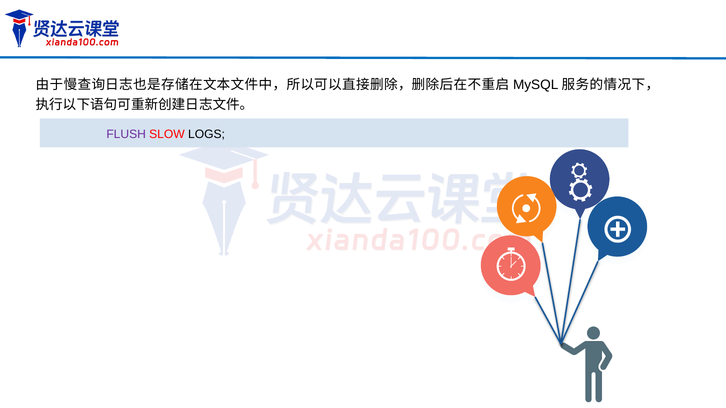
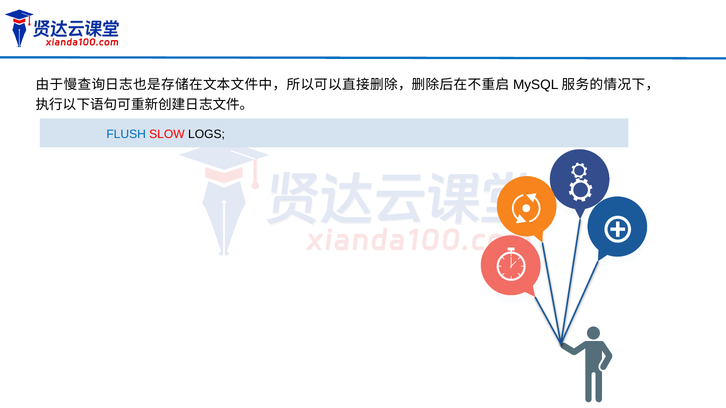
FLUSH colour: purple -> blue
